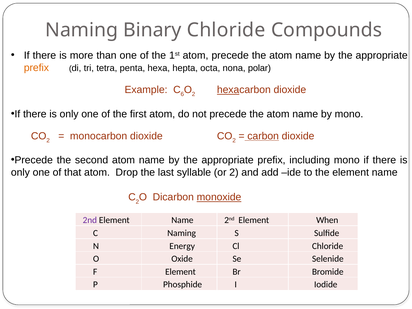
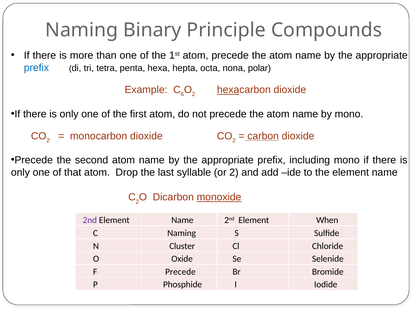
Binary Chloride: Chloride -> Principle
prefix at (36, 68) colour: orange -> blue
Energy: Energy -> Cluster
F Element: Element -> Precede
